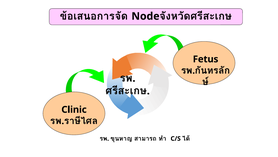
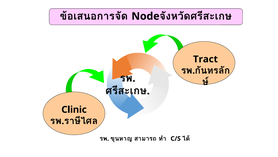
Fetus: Fetus -> Tract
